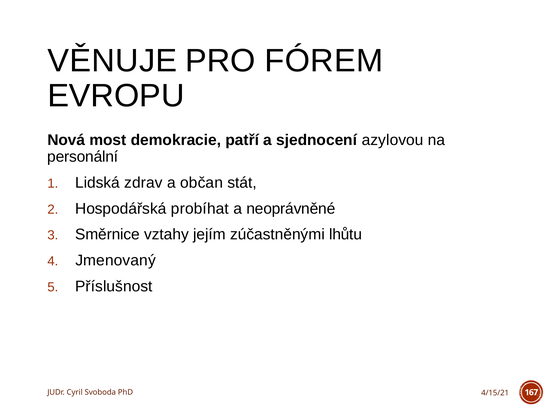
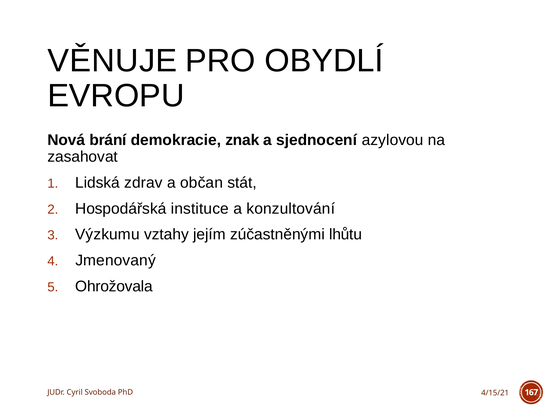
FÓREM: FÓREM -> OBYDLÍ
most: most -> brání
patří: patří -> znak
personální: personální -> zasahovat
probíhat: probíhat -> instituce
neoprávněné: neoprávněné -> konzultování
Směrnice: Směrnice -> Výzkumu
Příslušnost: Příslušnost -> Ohrožovala
